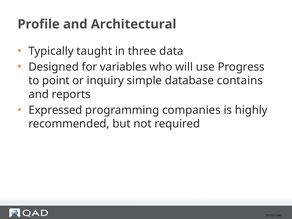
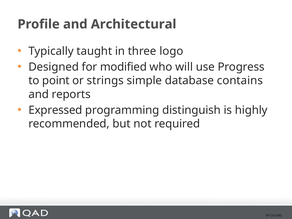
data: data -> logo
variables: variables -> modified
inquiry: inquiry -> strings
companies: companies -> distinguish
